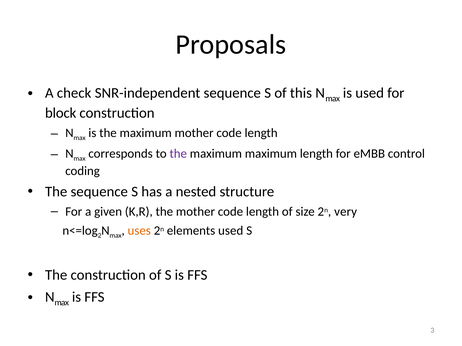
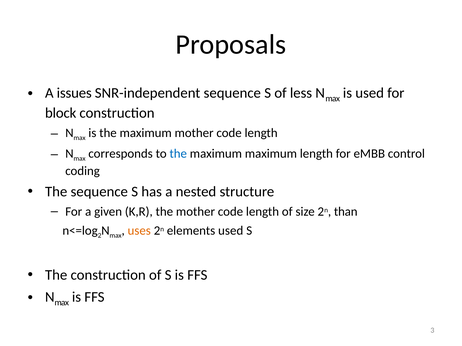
check: check -> issues
this: this -> less
the at (178, 154) colour: purple -> blue
very: very -> than
